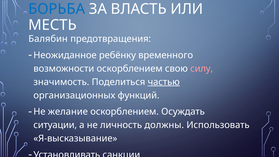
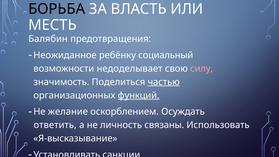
БОРЬБА colour: blue -> black
временного: временного -> социальный
возможности оскорблением: оскорблением -> недоделывает
функций underline: none -> present
ситуации: ситуации -> ответить
должны: должны -> связаны
